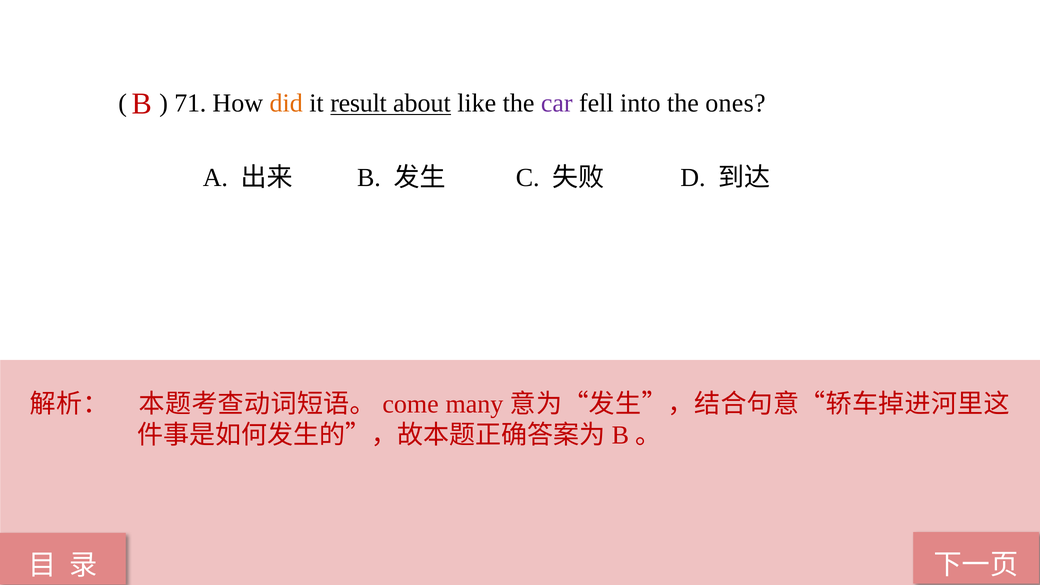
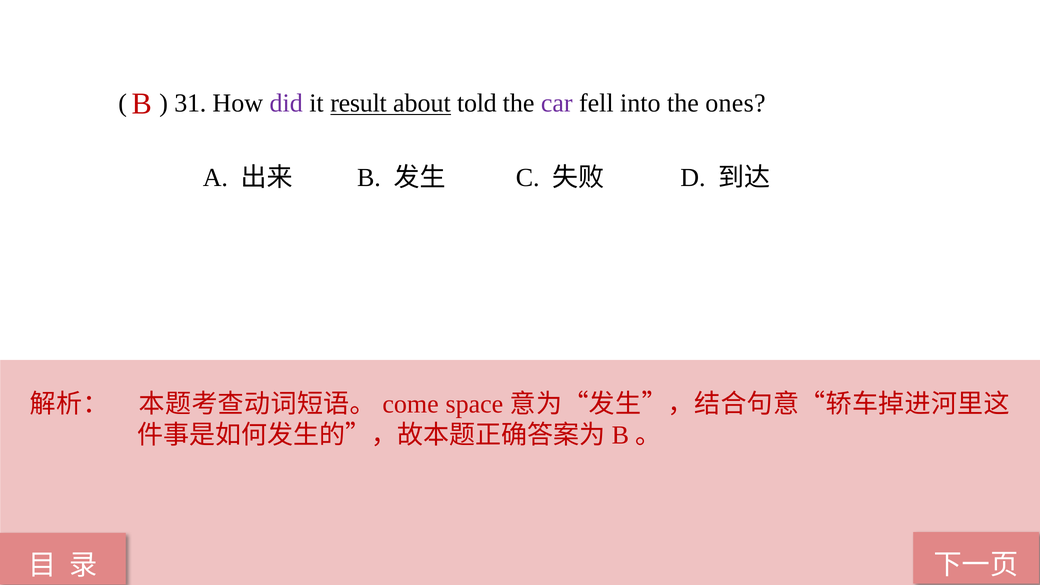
71: 71 -> 31
did colour: orange -> purple
like: like -> told
many: many -> space
